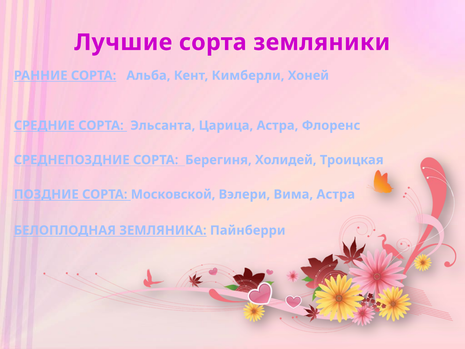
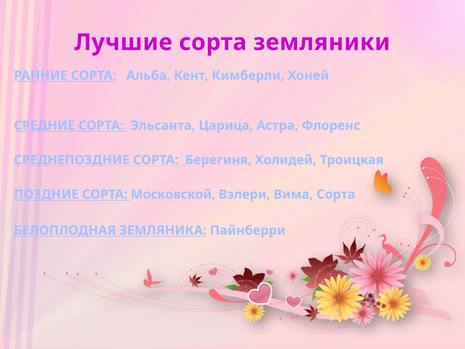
Вима Астра: Астра -> Сорта
